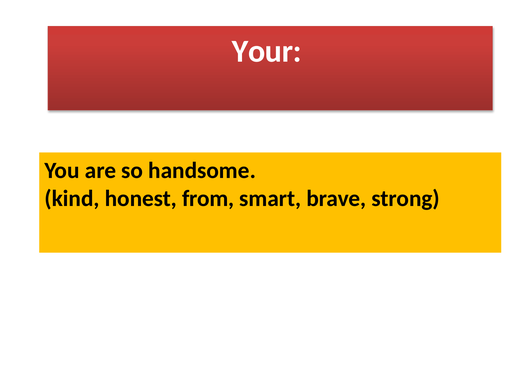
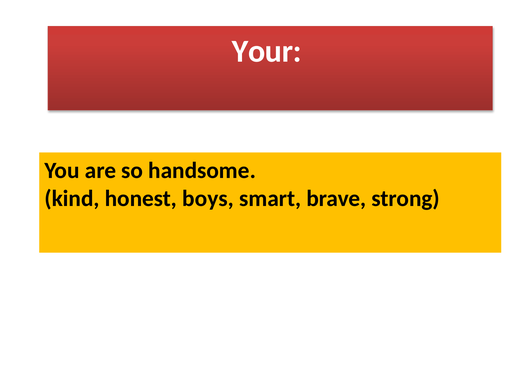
from: from -> boys
